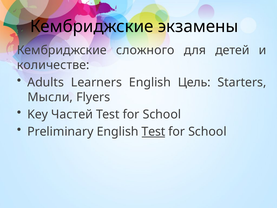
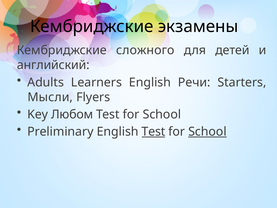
количестве: количестве -> английский
Цель: Цель -> Речи
Частей: Частей -> Любом
School at (207, 132) underline: none -> present
